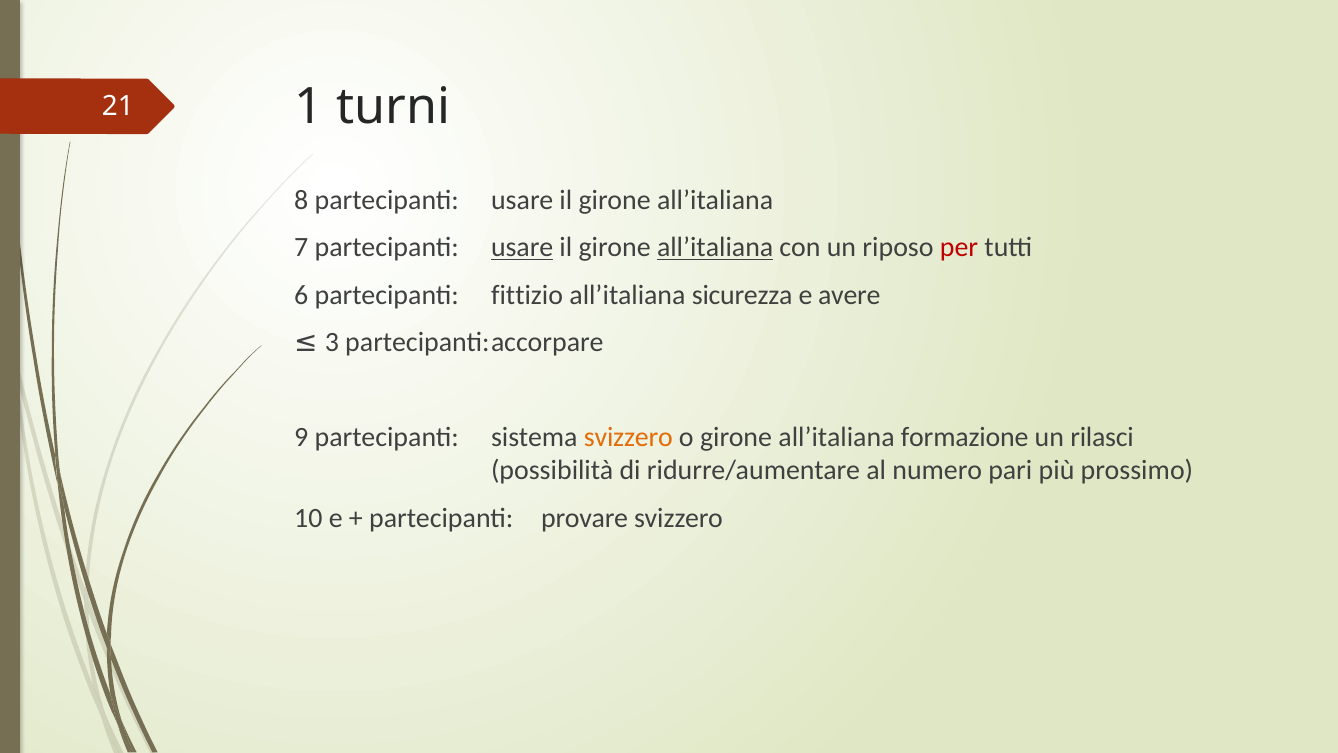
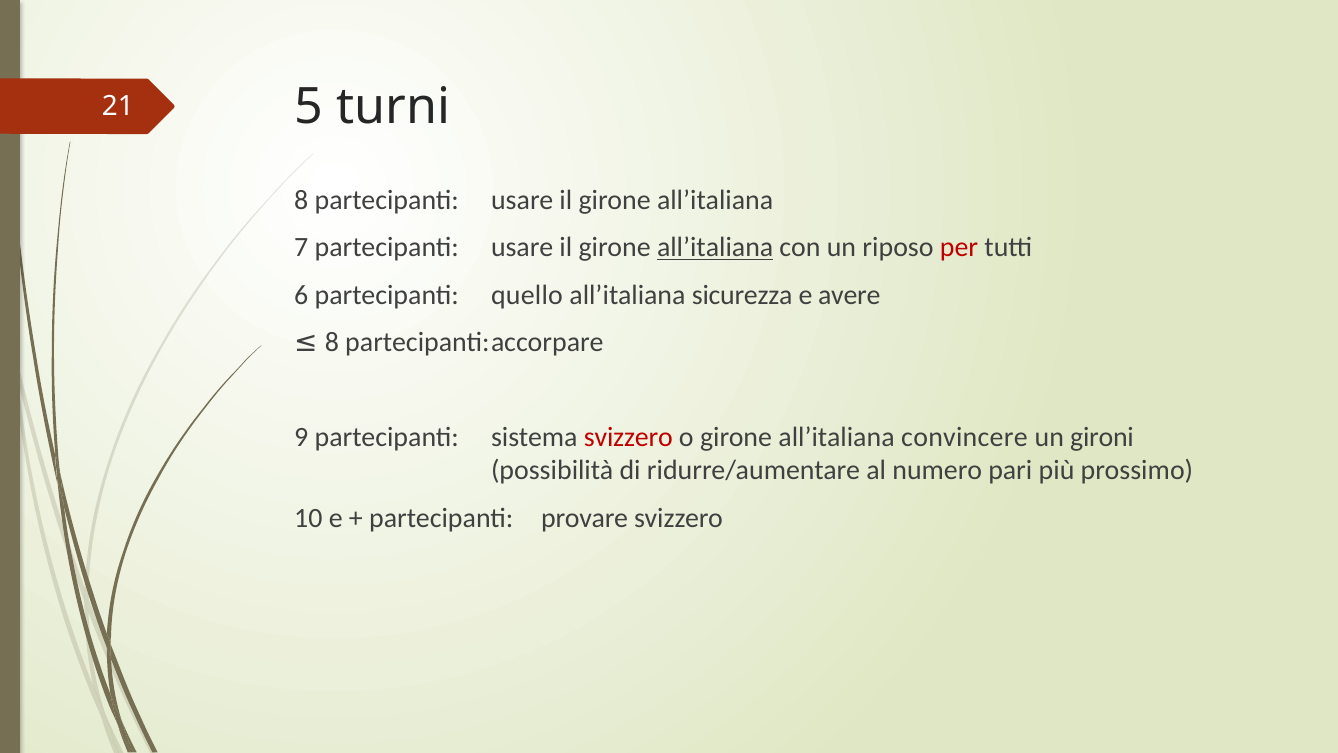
1: 1 -> 5
usare at (522, 247) underline: present -> none
fittizio: fittizio -> quello
3 at (332, 342): 3 -> 8
svizzero at (628, 437) colour: orange -> red
formazione: formazione -> convincere
rilasci: rilasci -> gironi
